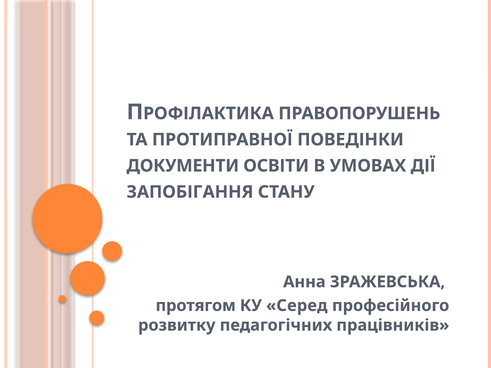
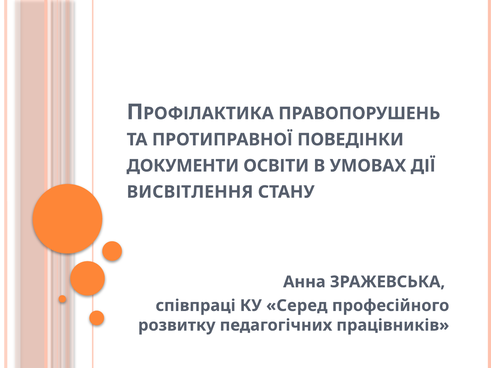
ЗАПОБІГАННЯ: ЗАПОБІГАННЯ -> ВИСВІТЛЕННЯ
протягом: протягом -> співпраці
